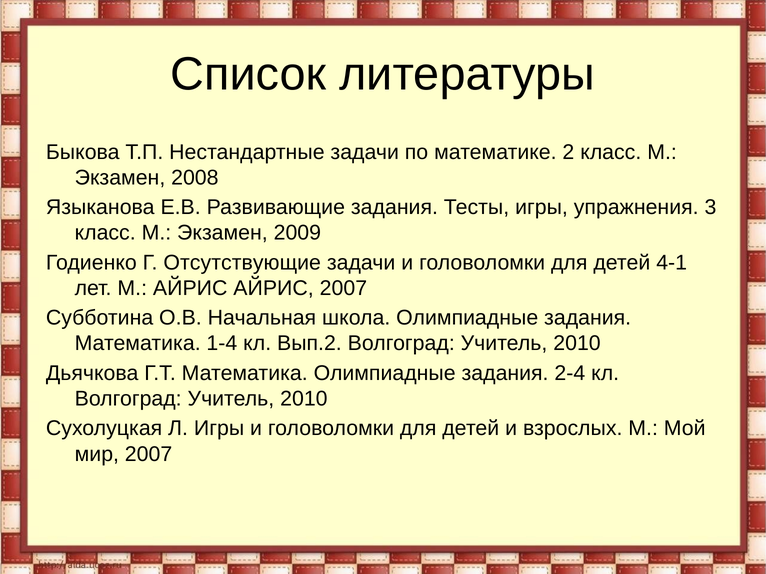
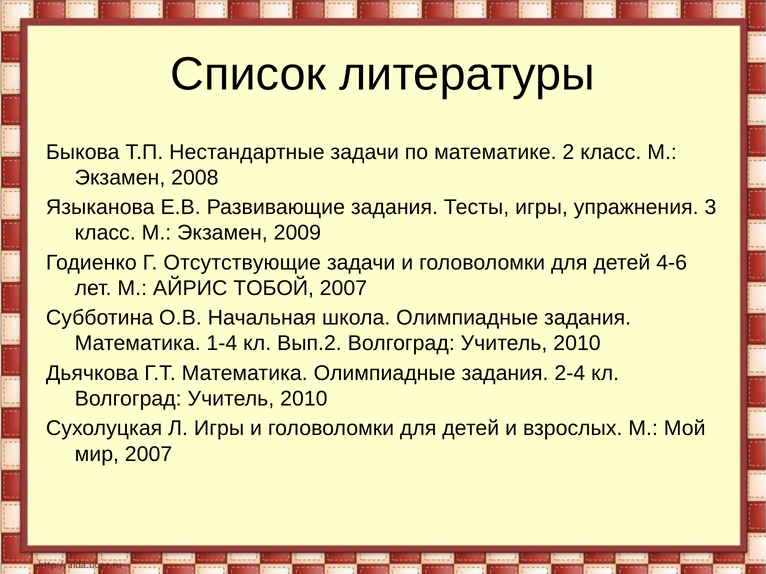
4-1: 4-1 -> 4-6
АЙРИС АЙРИС: АЙРИС -> ТОБОЙ
